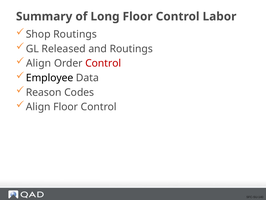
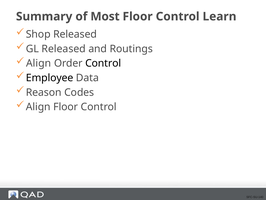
Long: Long -> Most
Labor: Labor -> Learn
Shop Routings: Routings -> Released
Control at (103, 63) colour: red -> black
